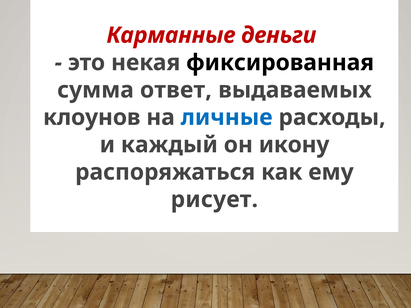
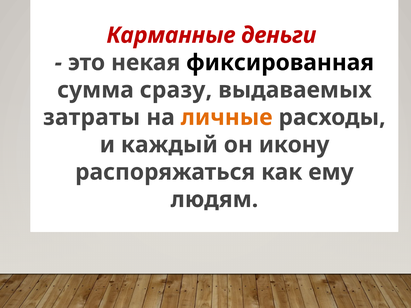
ответ: ответ -> сразу
клоунов: клоунов -> затраты
личные colour: blue -> orange
рисует: рисует -> людям
